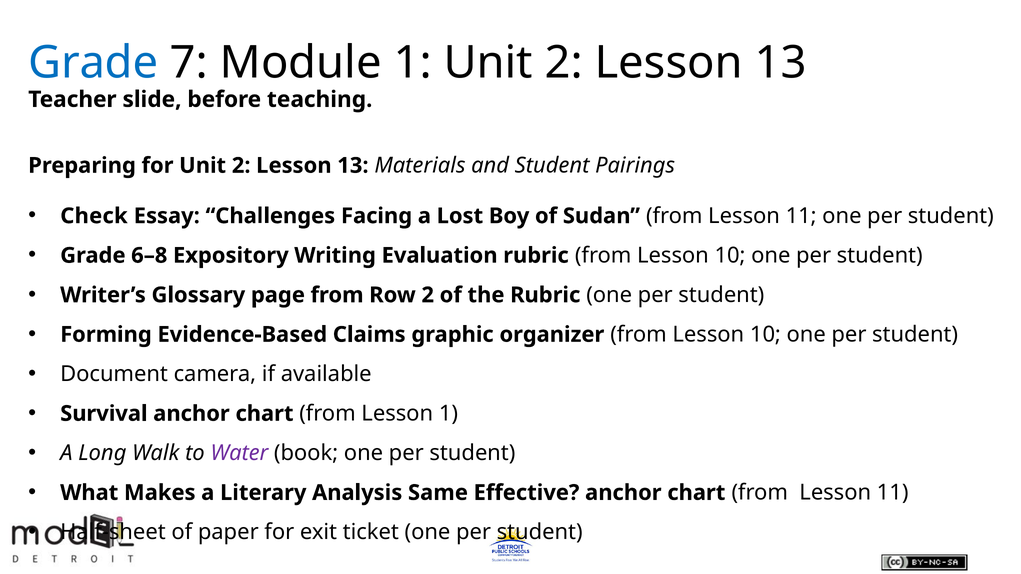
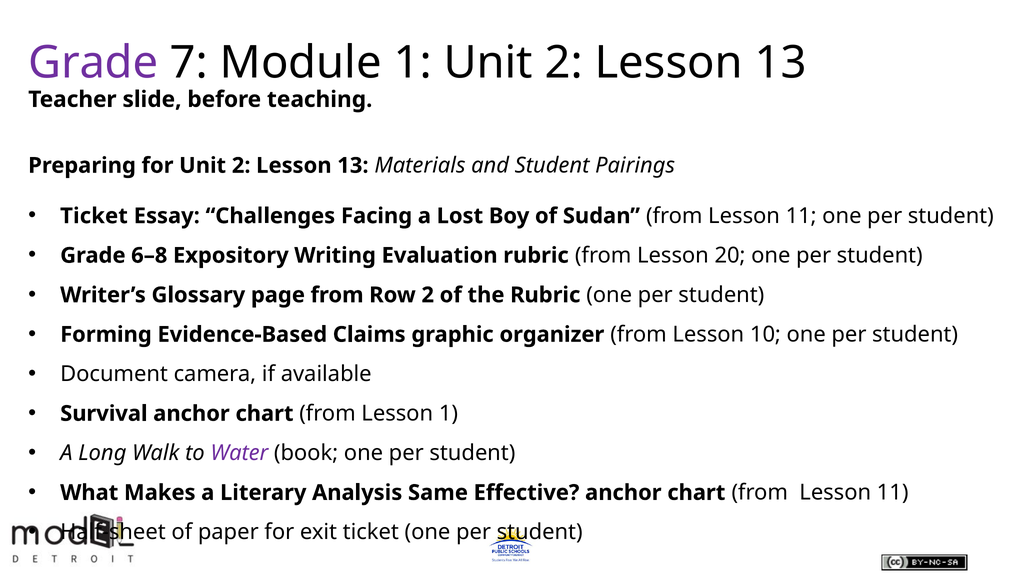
Grade at (93, 63) colour: blue -> purple
Check at (94, 216): Check -> Ticket
rubric from Lesson 10: 10 -> 20
